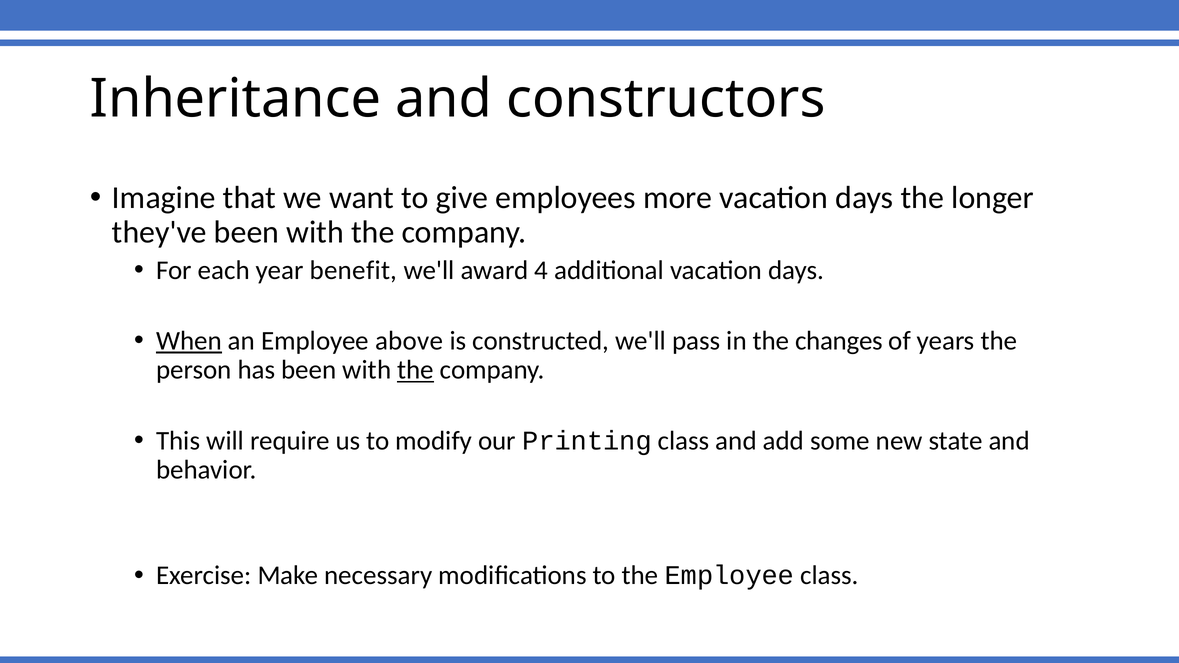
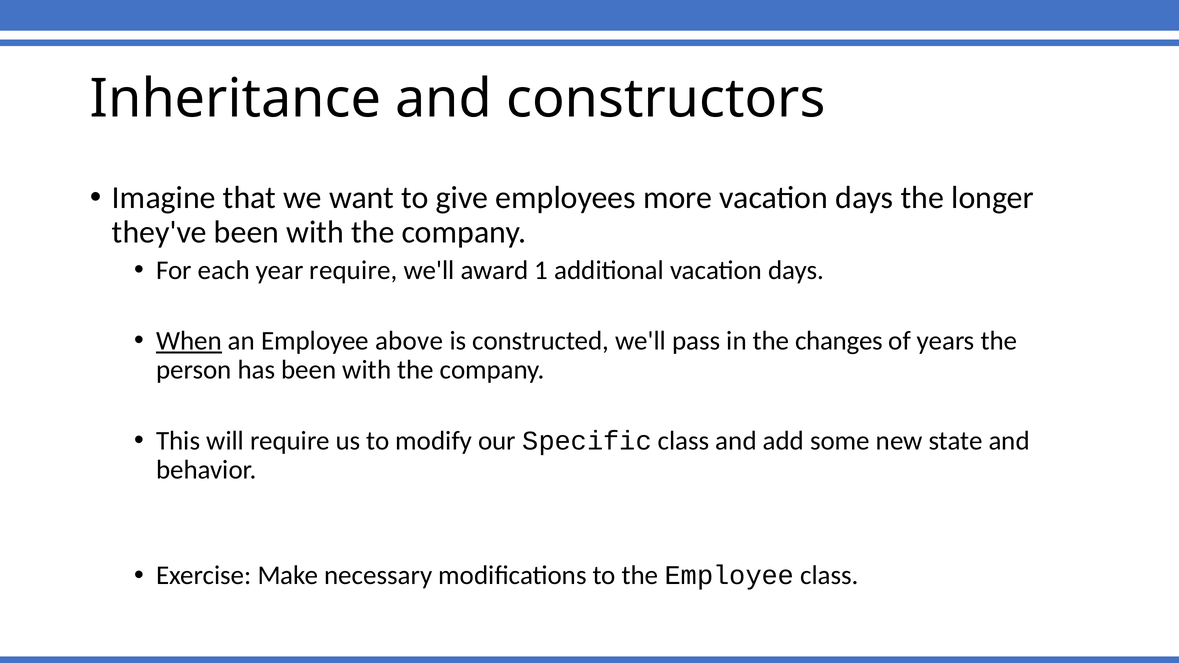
year benefit: benefit -> require
4: 4 -> 1
the at (416, 370) underline: present -> none
Printing: Printing -> Specific
